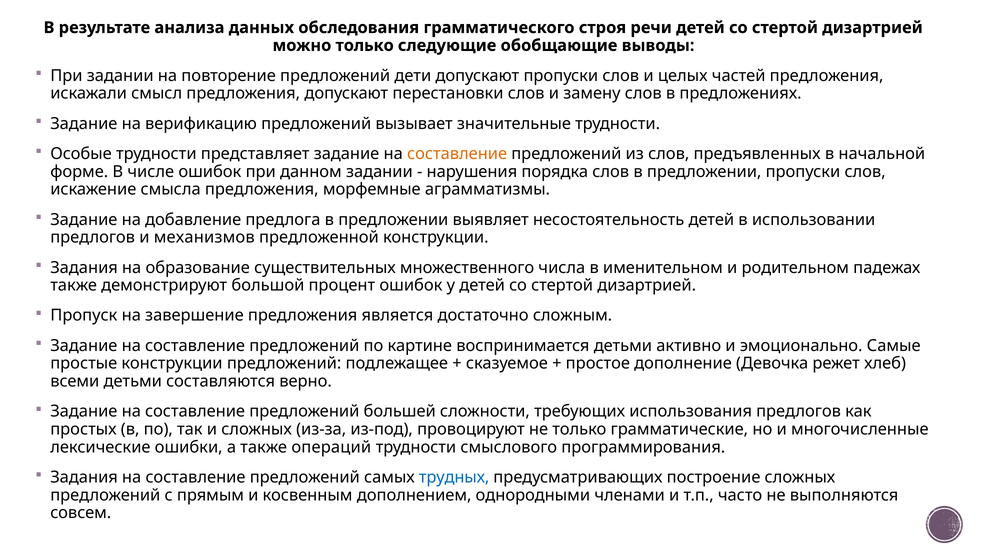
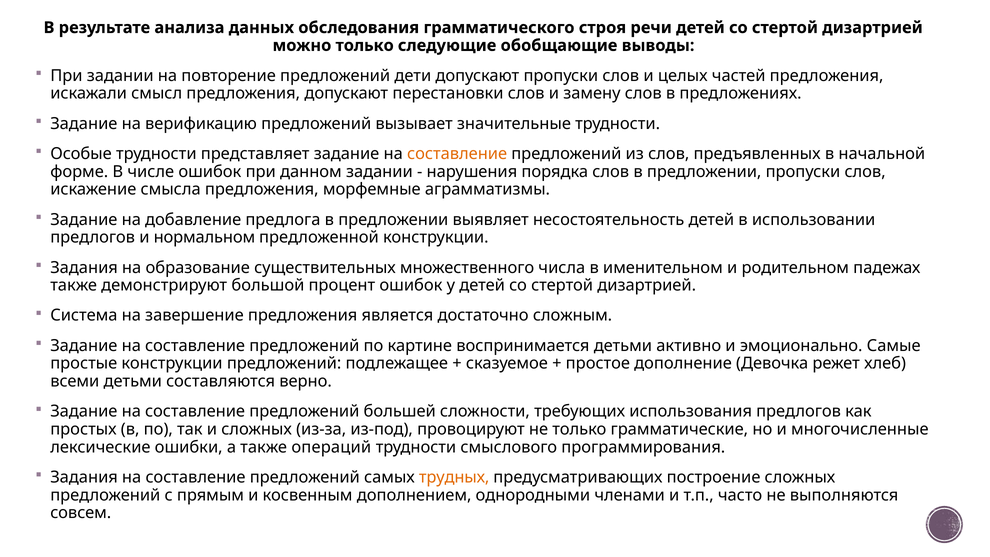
механизмов: механизмов -> нормальном
Пропуск: Пропуск -> Система
трудных colour: blue -> orange
